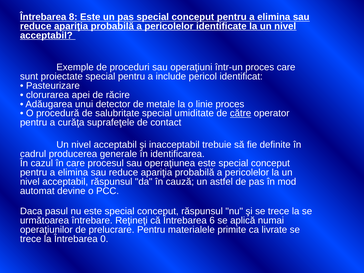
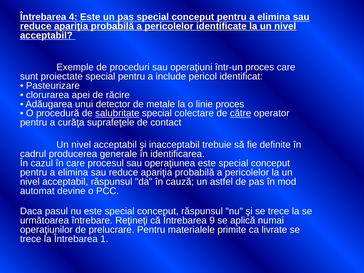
8: 8 -> 4
salubritate underline: none -> present
umiditate: umiditate -> colectare
6: 6 -> 9
0: 0 -> 1
